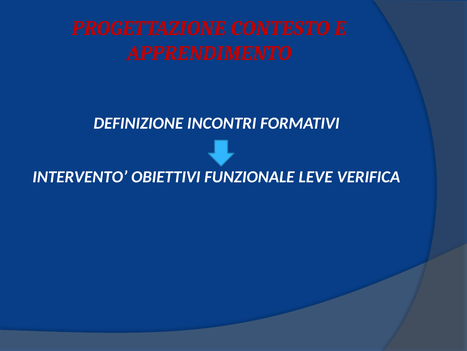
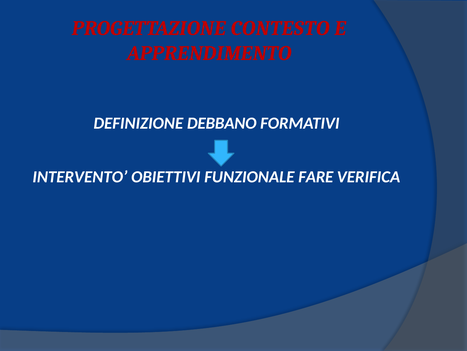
INCONTRI: INCONTRI -> DEBBANO
LEVE: LEVE -> FARE
